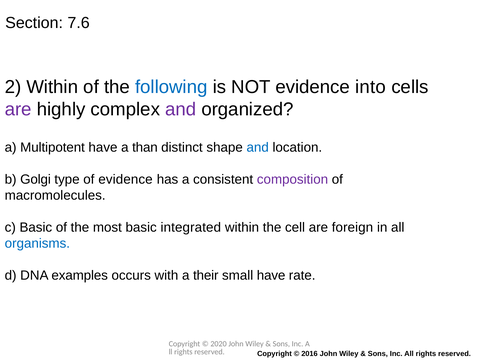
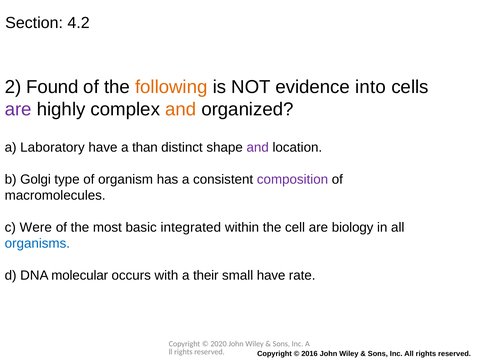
7.6: 7.6 -> 4.2
2 Within: Within -> Found
following colour: blue -> orange
and at (181, 109) colour: purple -> orange
Multipotent: Multipotent -> Laboratory
and at (258, 147) colour: blue -> purple
of evidence: evidence -> organism
c Basic: Basic -> Were
foreign: foreign -> biology
examples: examples -> molecular
